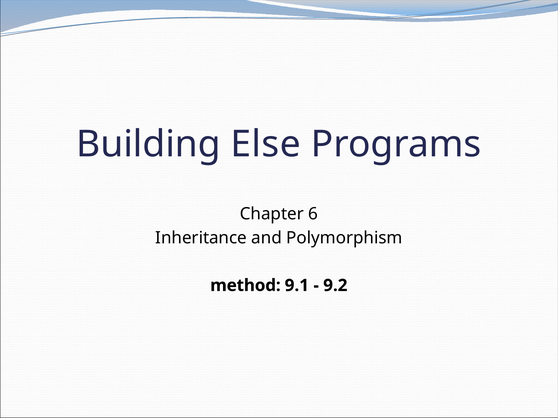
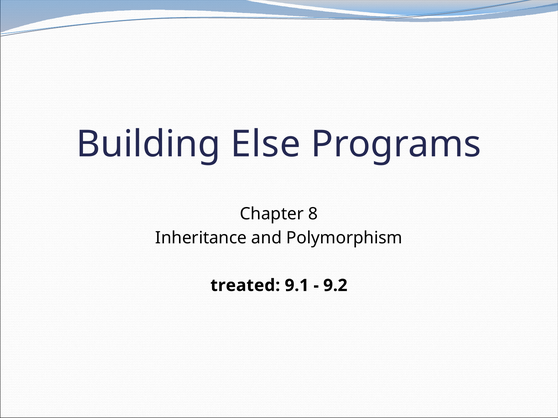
6: 6 -> 8
method: method -> treated
